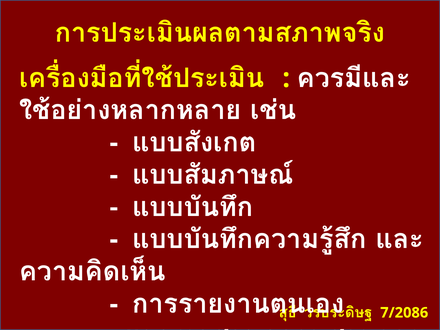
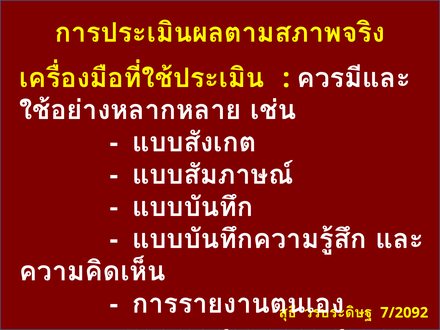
7/2086: 7/2086 -> 7/2092
